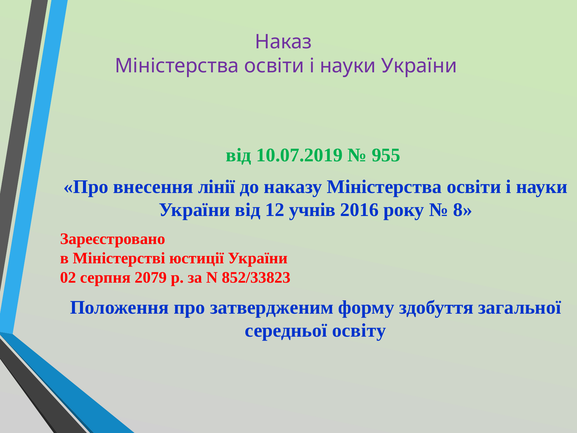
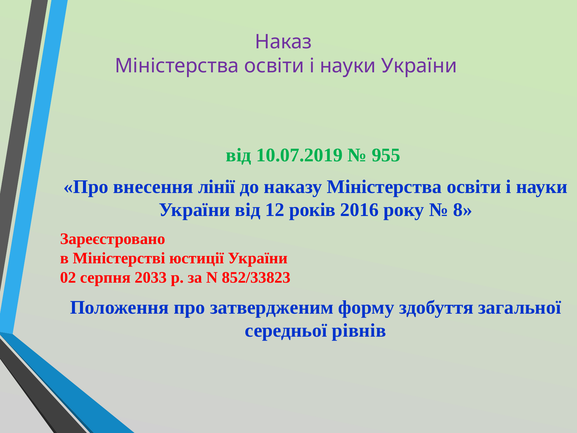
учнів: учнів -> років
2079: 2079 -> 2033
освіту: освіту -> рівнів
